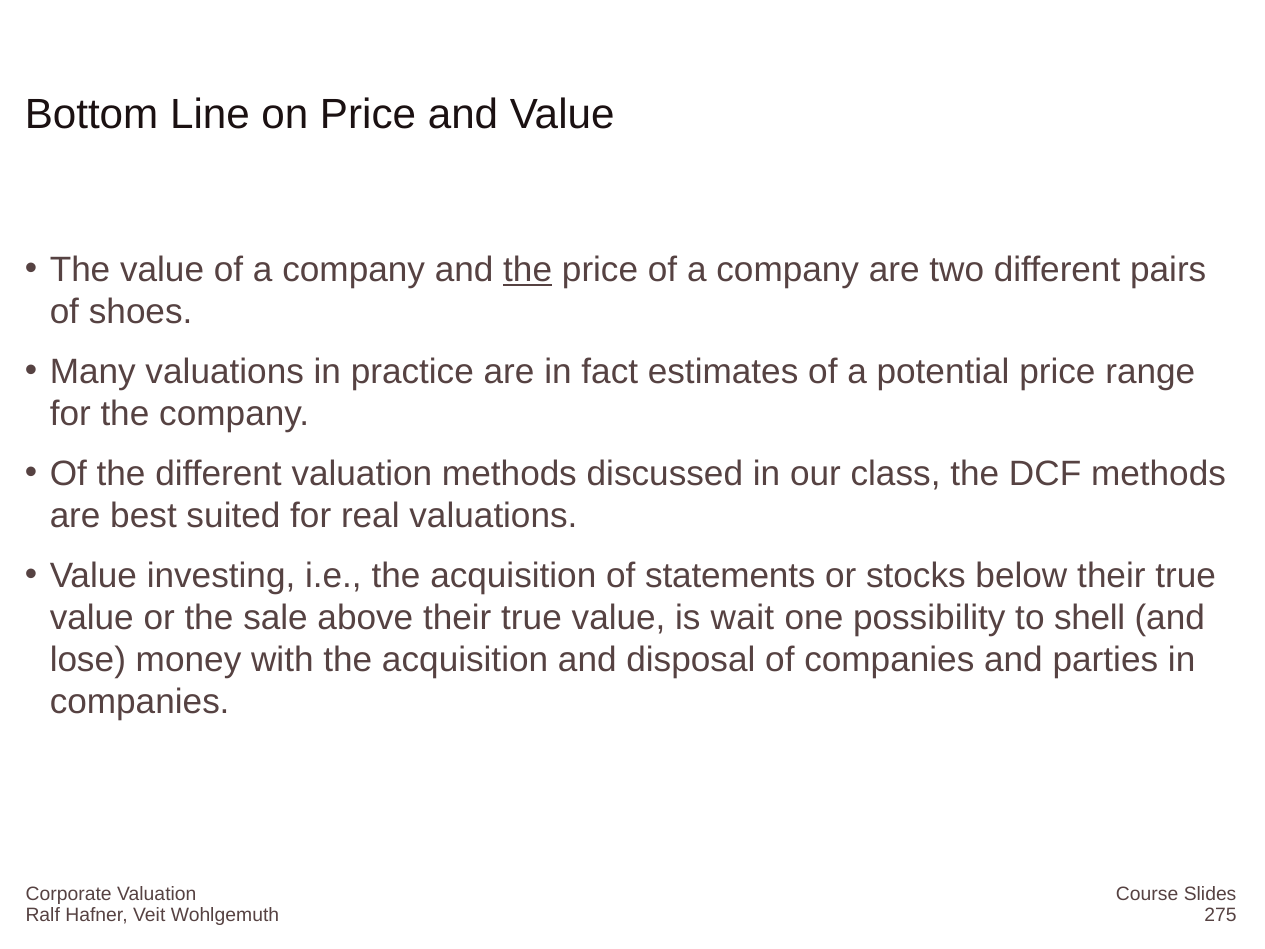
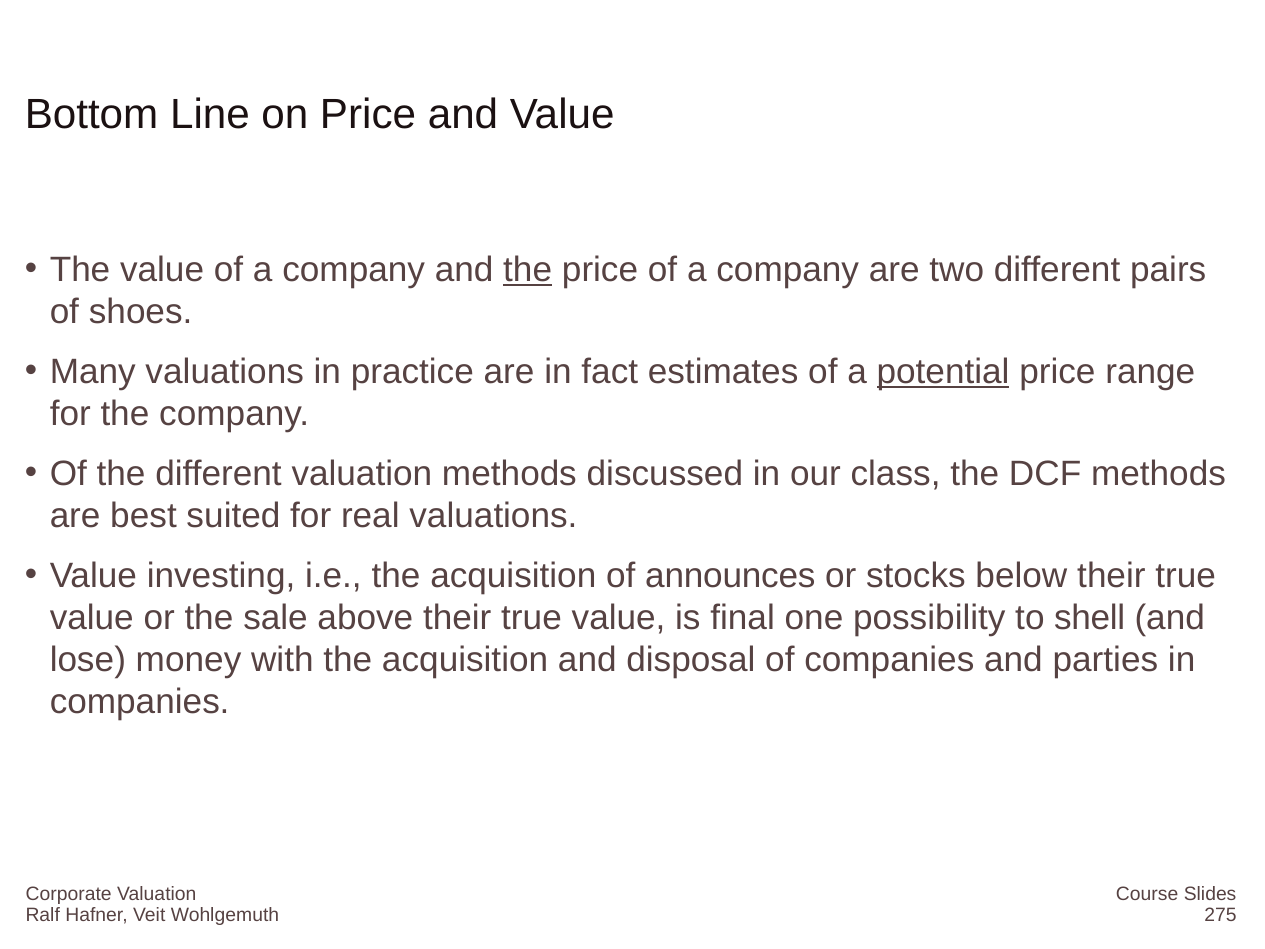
potential underline: none -> present
statements: statements -> announces
wait: wait -> final
